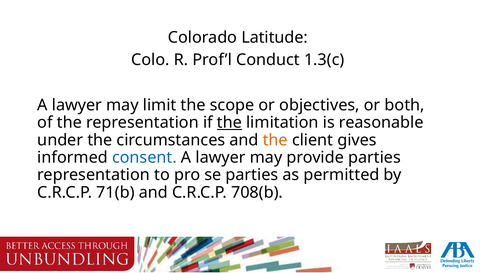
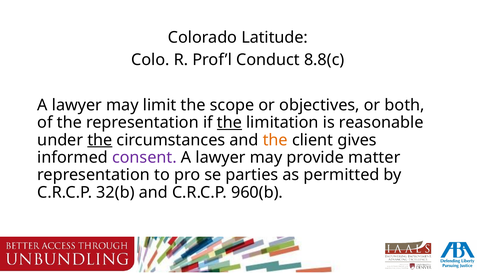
1.3(c: 1.3(c -> 8.8(c
the at (100, 140) underline: none -> present
consent colour: blue -> purple
provide parties: parties -> matter
71(b: 71(b -> 32(b
708(b: 708(b -> 960(b
